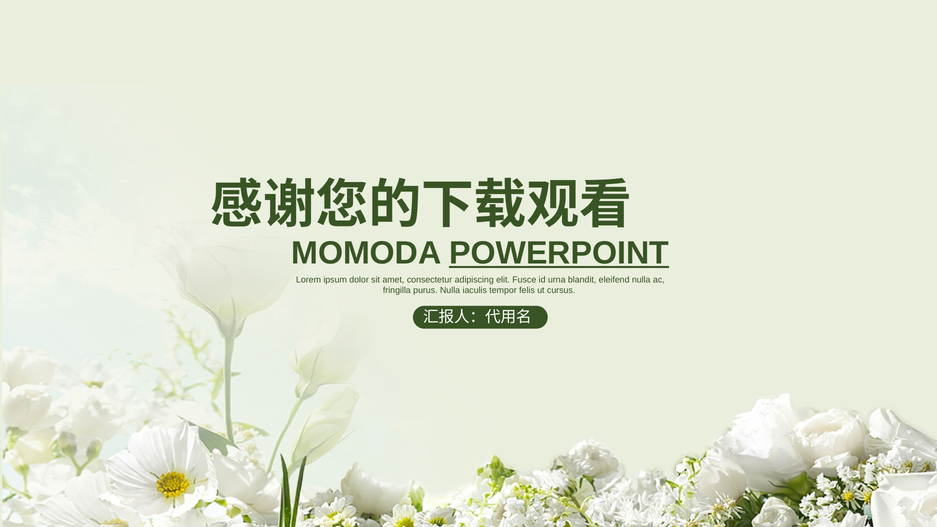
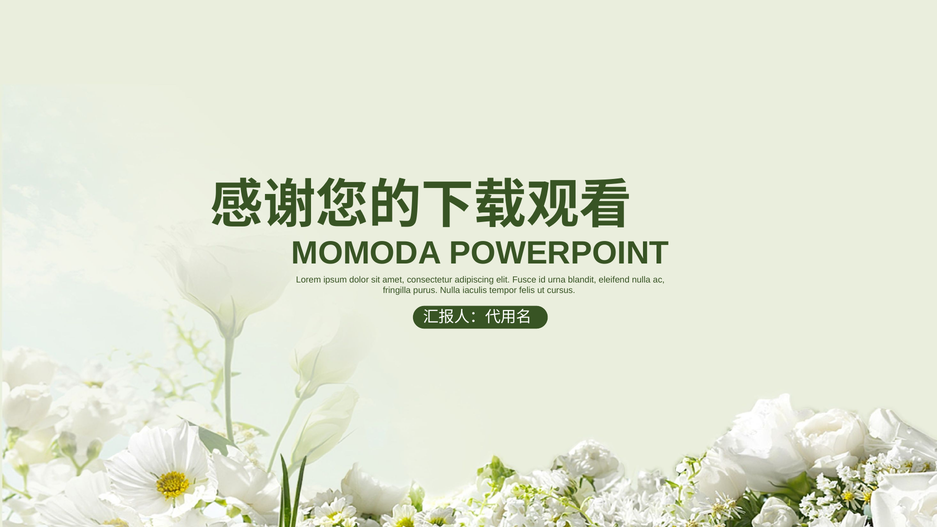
POWERPOINT underline: present -> none
